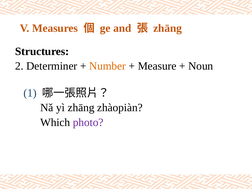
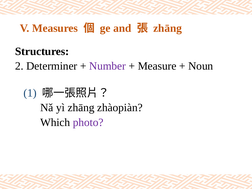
Number colour: orange -> purple
